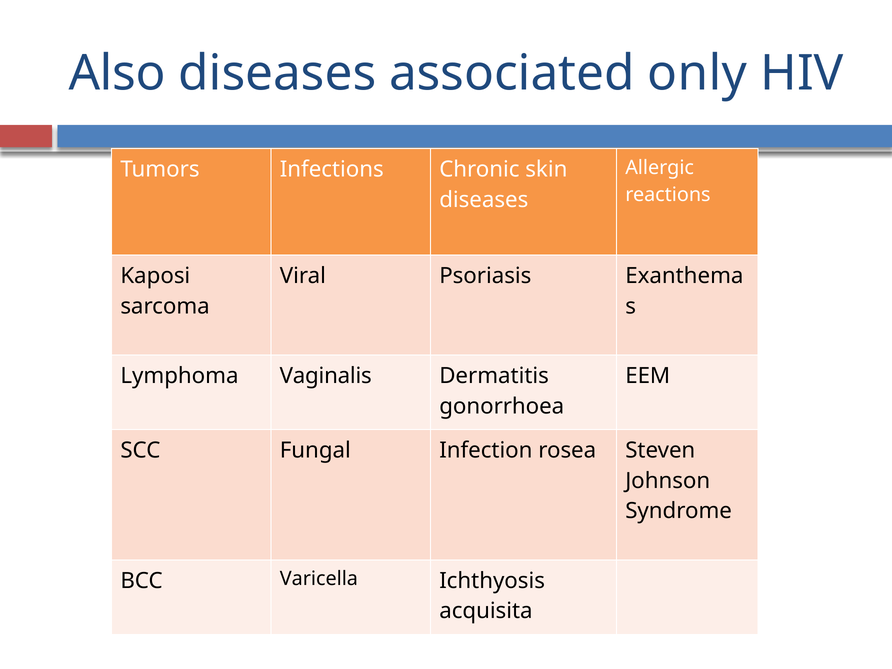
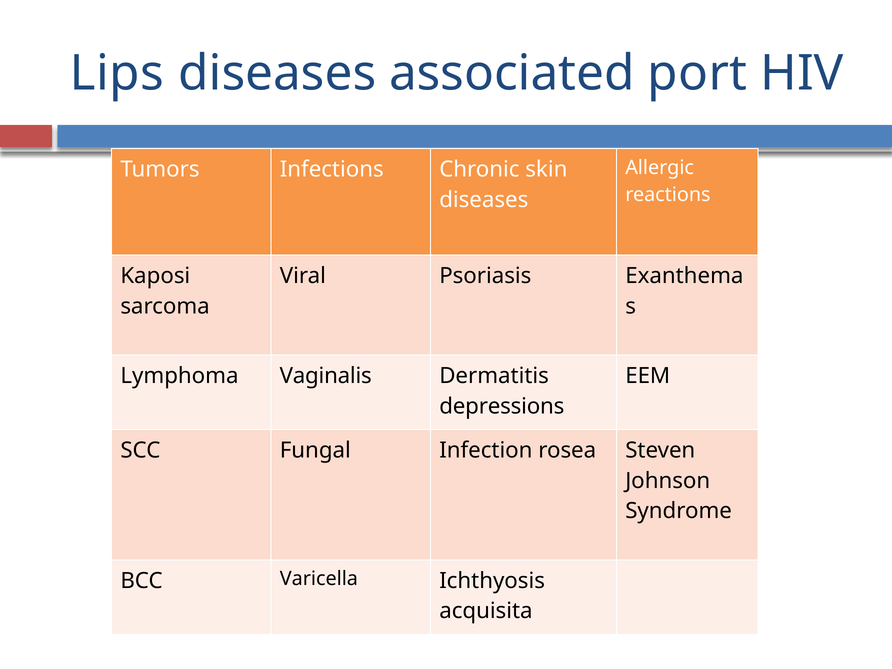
Also: Also -> Lips
only: only -> port
gonorrhoea: gonorrhoea -> depressions
